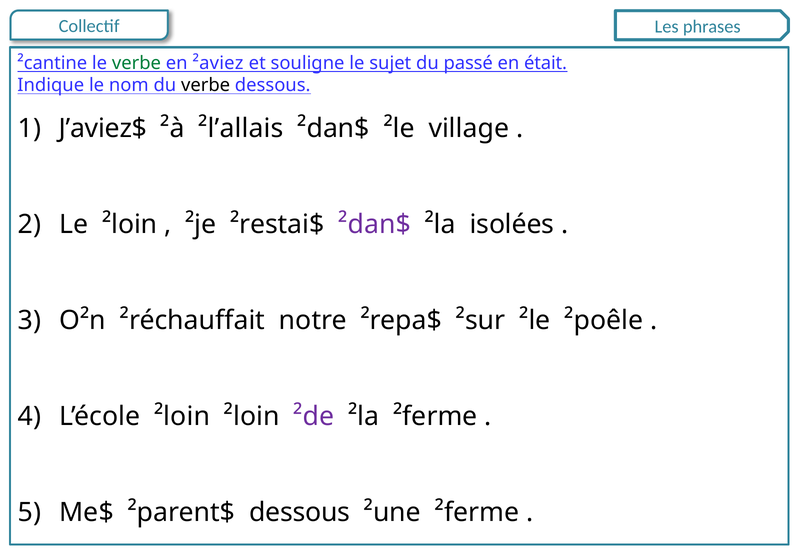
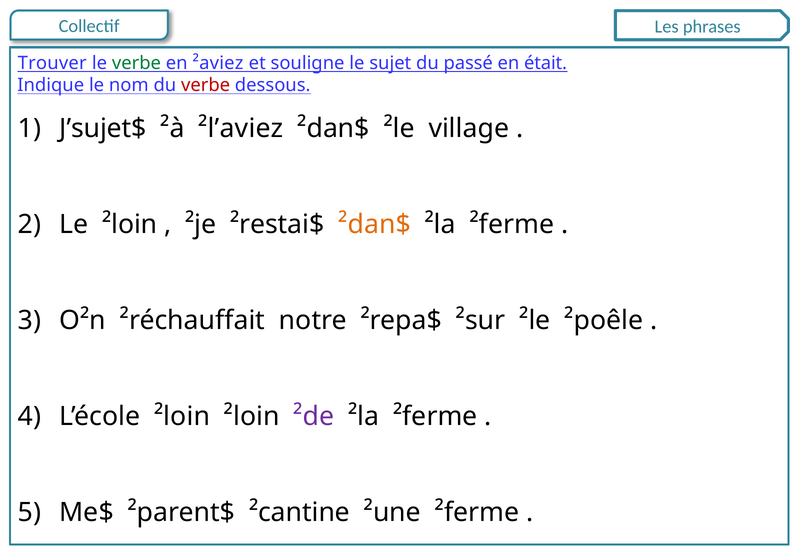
²cantine: ²cantine -> Trouver
verbe at (206, 85) colour: black -> red
J’aviez$: J’aviez$ -> J’sujet$
²l’allais: ²l’allais -> ²l’aviez
²dan$ at (375, 224) colour: purple -> orange
isolées at (512, 224): isolées -> ²ferme
²parent$ dessous: dessous -> ²cantine
